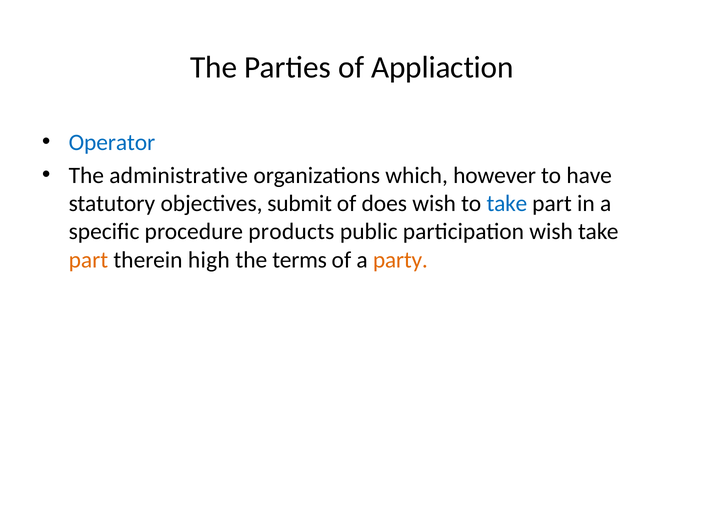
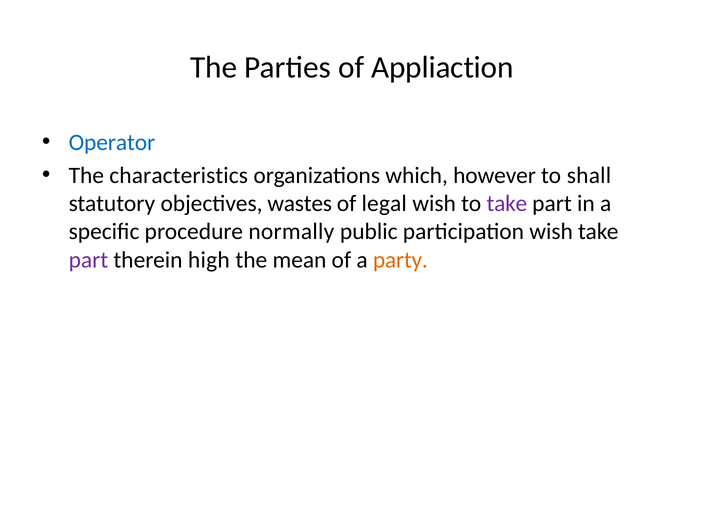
administrative: administrative -> characteristics
have: have -> shall
submit: submit -> wastes
does: does -> legal
take at (507, 203) colour: blue -> purple
products: products -> normally
part at (88, 260) colour: orange -> purple
terms: terms -> mean
